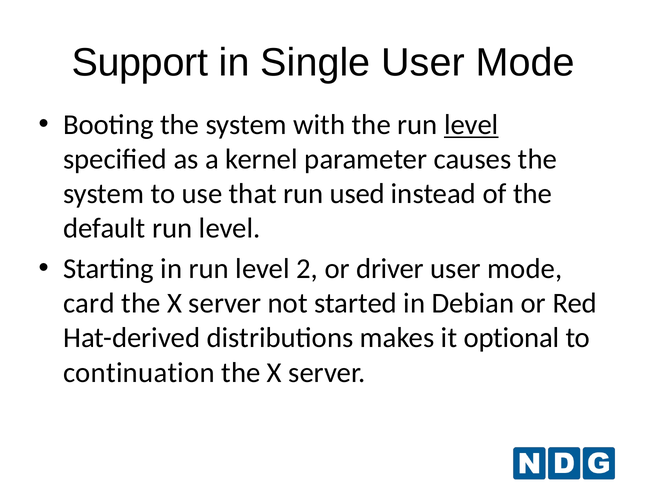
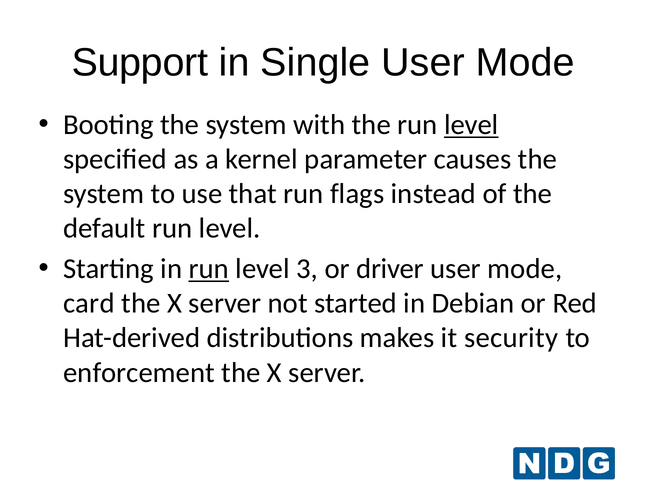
used: used -> flags
run at (209, 268) underline: none -> present
2: 2 -> 3
optional: optional -> security
continuation: continuation -> enforcement
